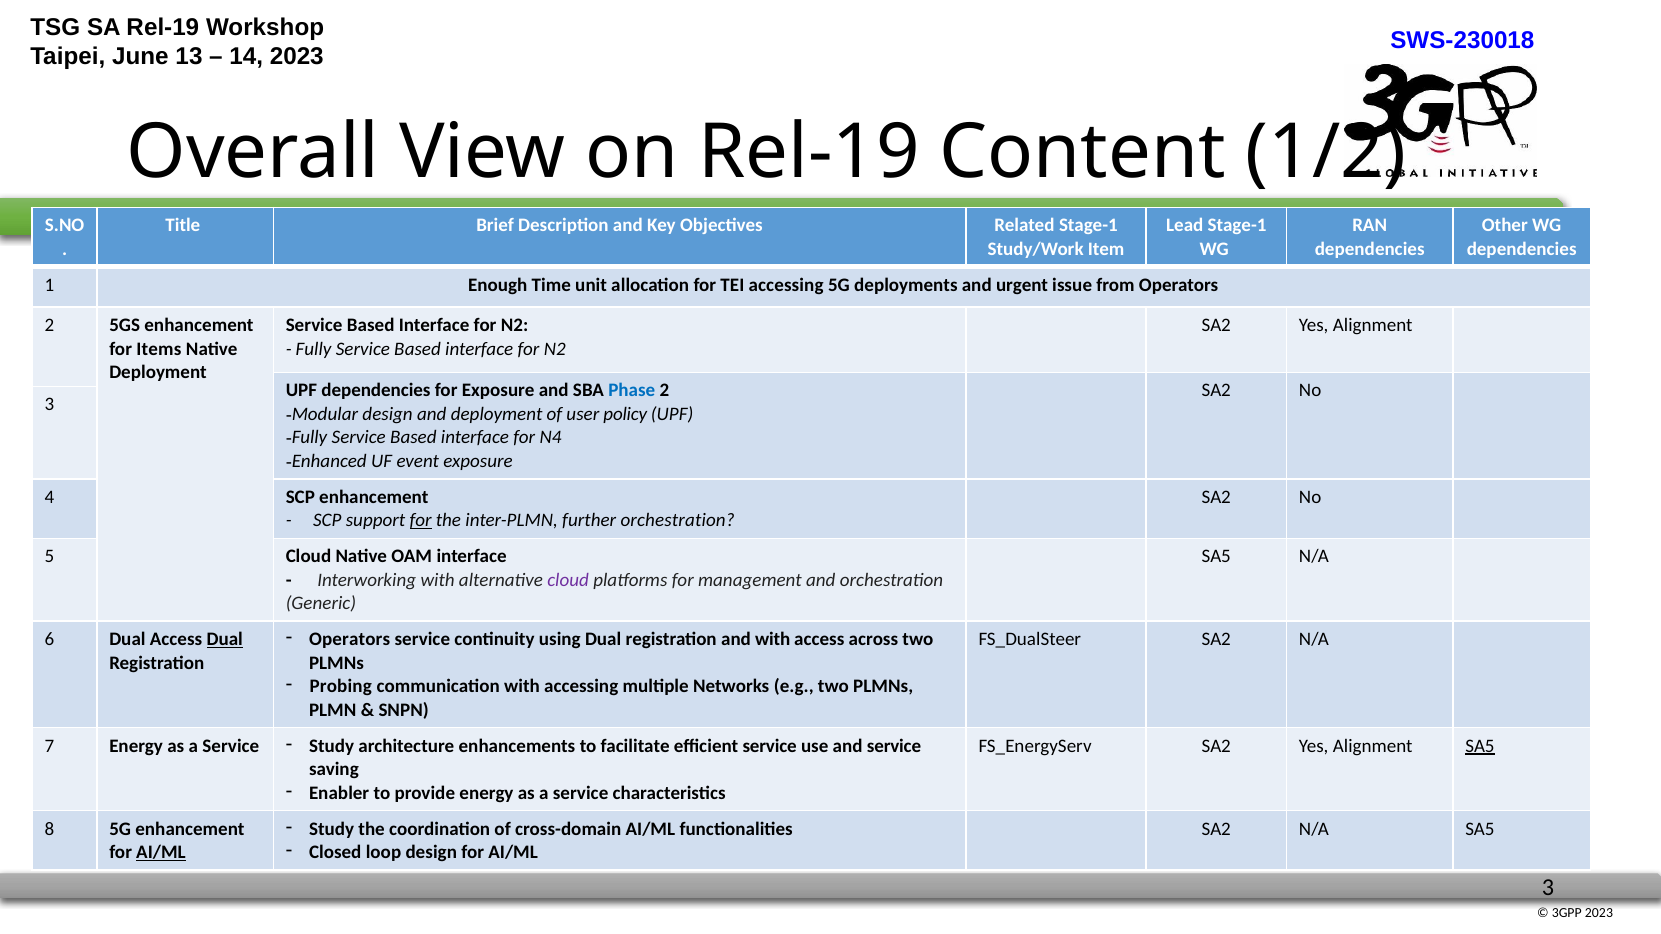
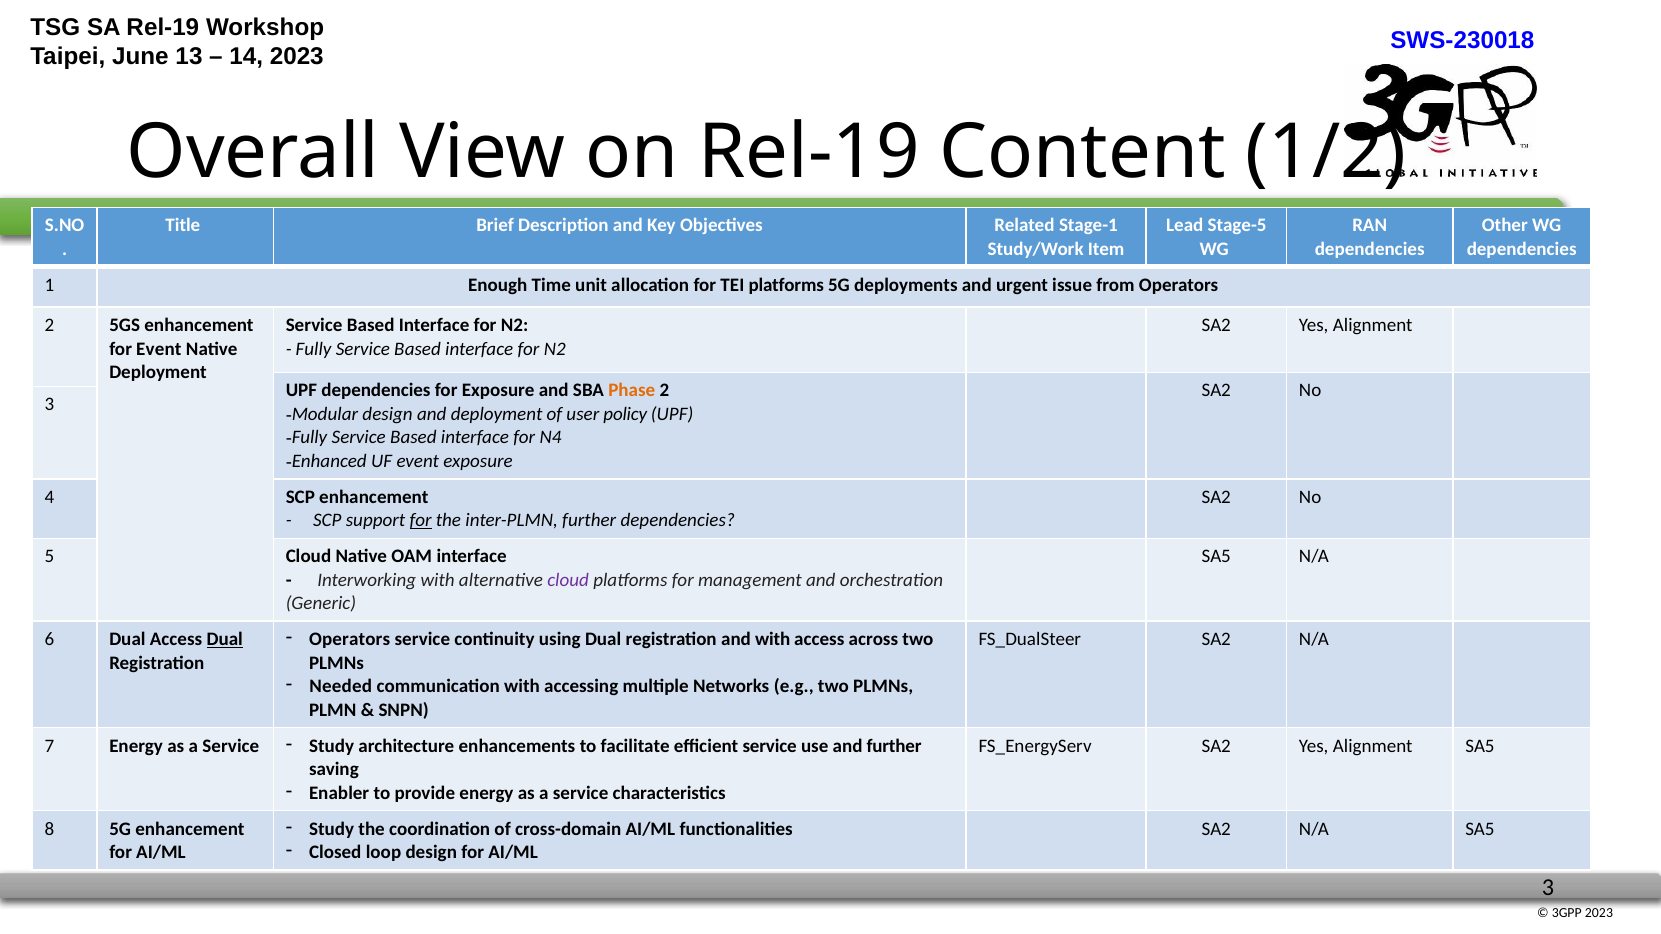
Lead Stage-1: Stage-1 -> Stage-5
TEI accessing: accessing -> platforms
for Items: Items -> Event
Phase colour: blue -> orange
further orchestration: orchestration -> dependencies
Probing: Probing -> Needed
and service: service -> further
SA5 at (1480, 746) underline: present -> none
AI/ML at (161, 853) underline: present -> none
